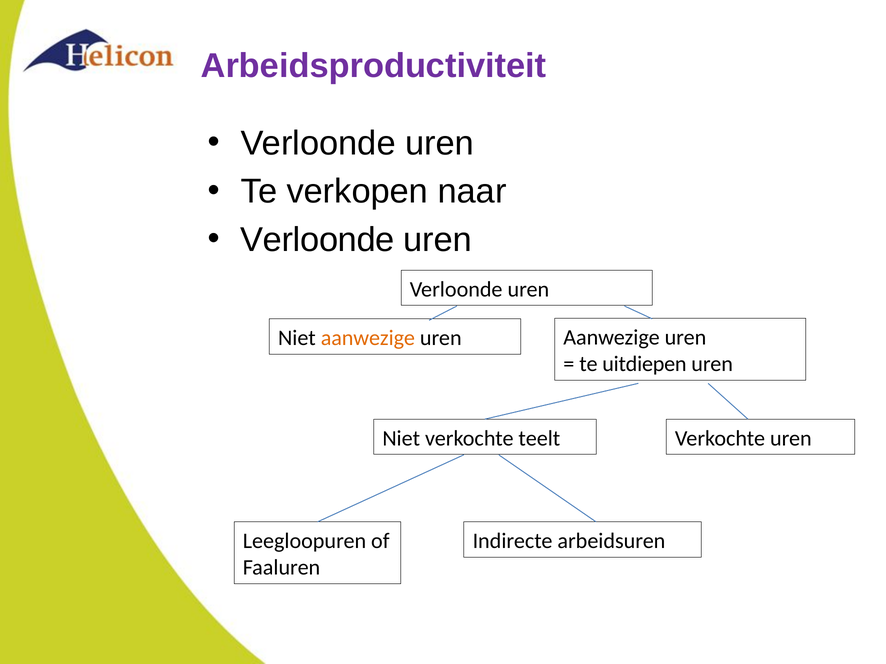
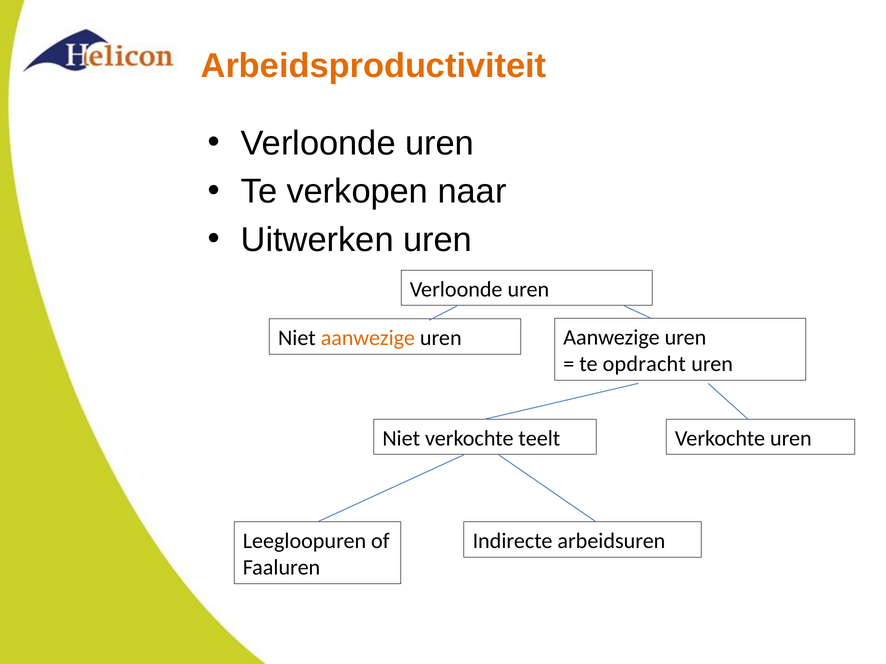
Arbeidsproductiviteit colour: purple -> orange
Verloonde at (317, 240): Verloonde -> Uitwerken
uitdiepen: uitdiepen -> opdracht
